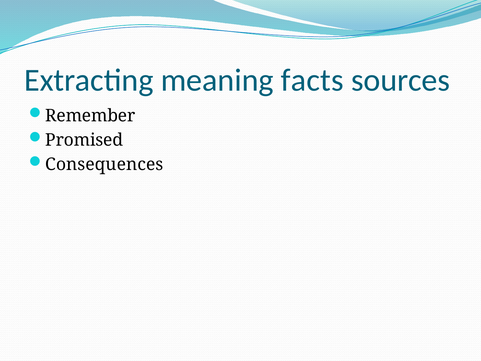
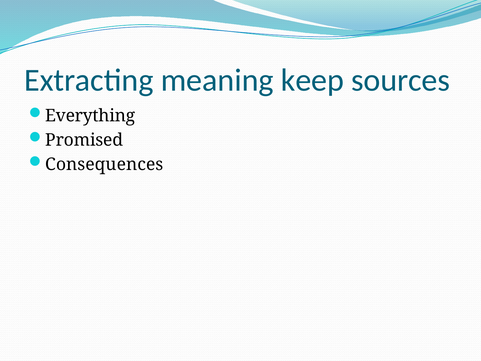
facts: facts -> keep
Remember: Remember -> Everything
